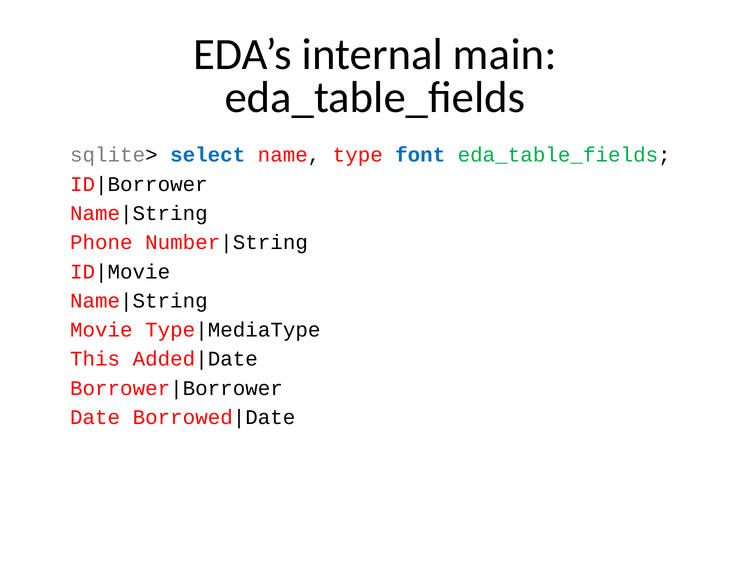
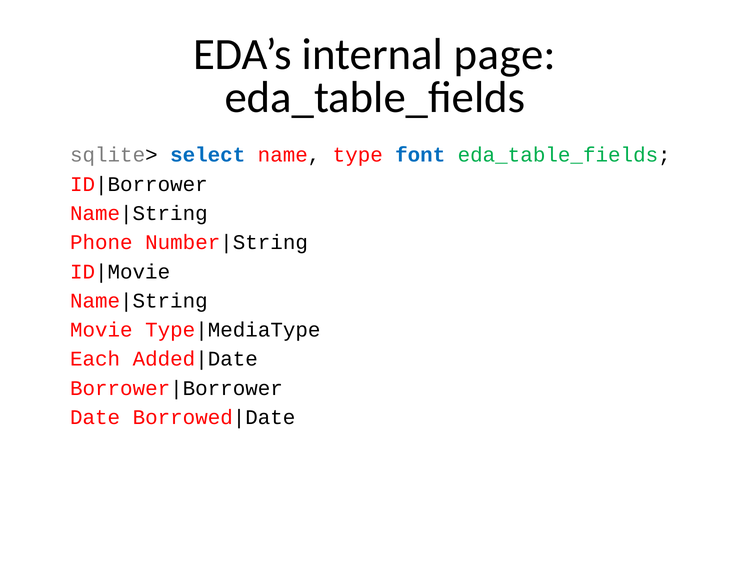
main: main -> page
This: This -> Each
